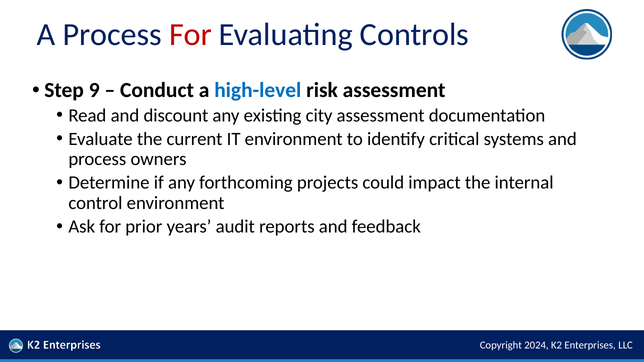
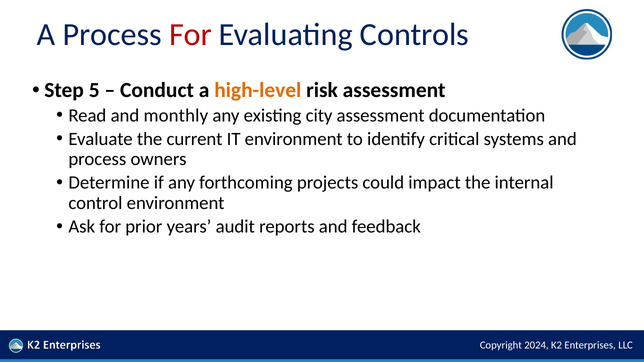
9: 9 -> 5
high-level colour: blue -> orange
discount: discount -> monthly
